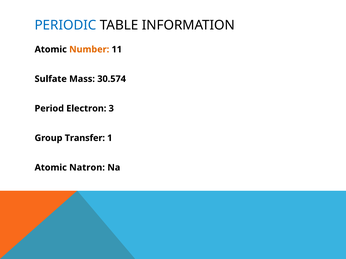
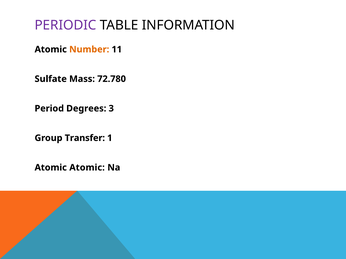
PERIODIC colour: blue -> purple
30.574: 30.574 -> 72.780
Electron: Electron -> Degrees
Atomic Natron: Natron -> Atomic
